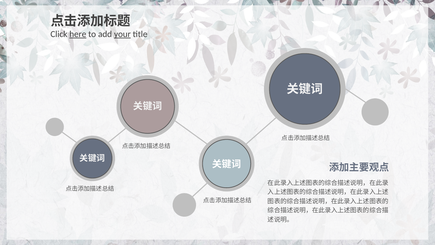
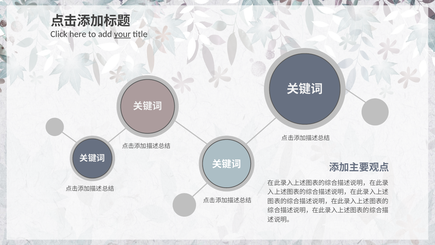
here underline: present -> none
